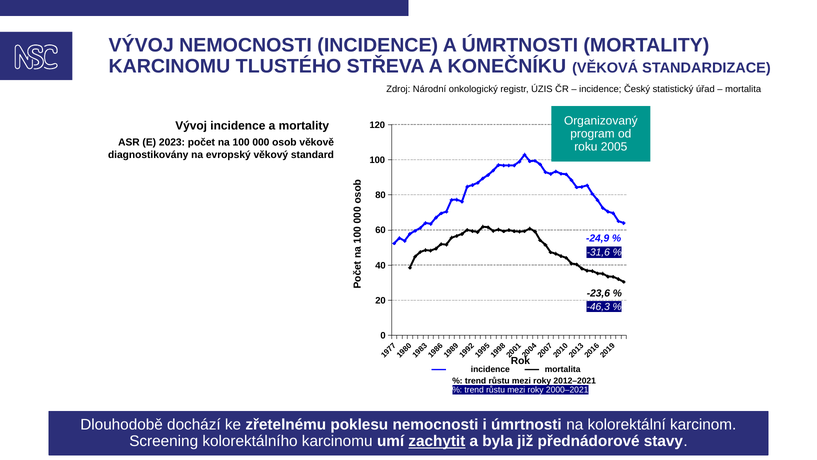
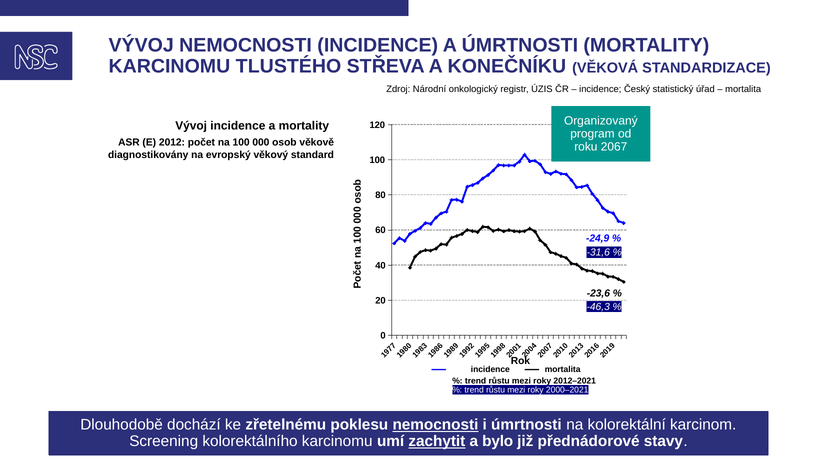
2023: 2023 -> 2012
2005: 2005 -> 2067
nemocnosti at (435, 424) underline: none -> present
byla: byla -> bylo
